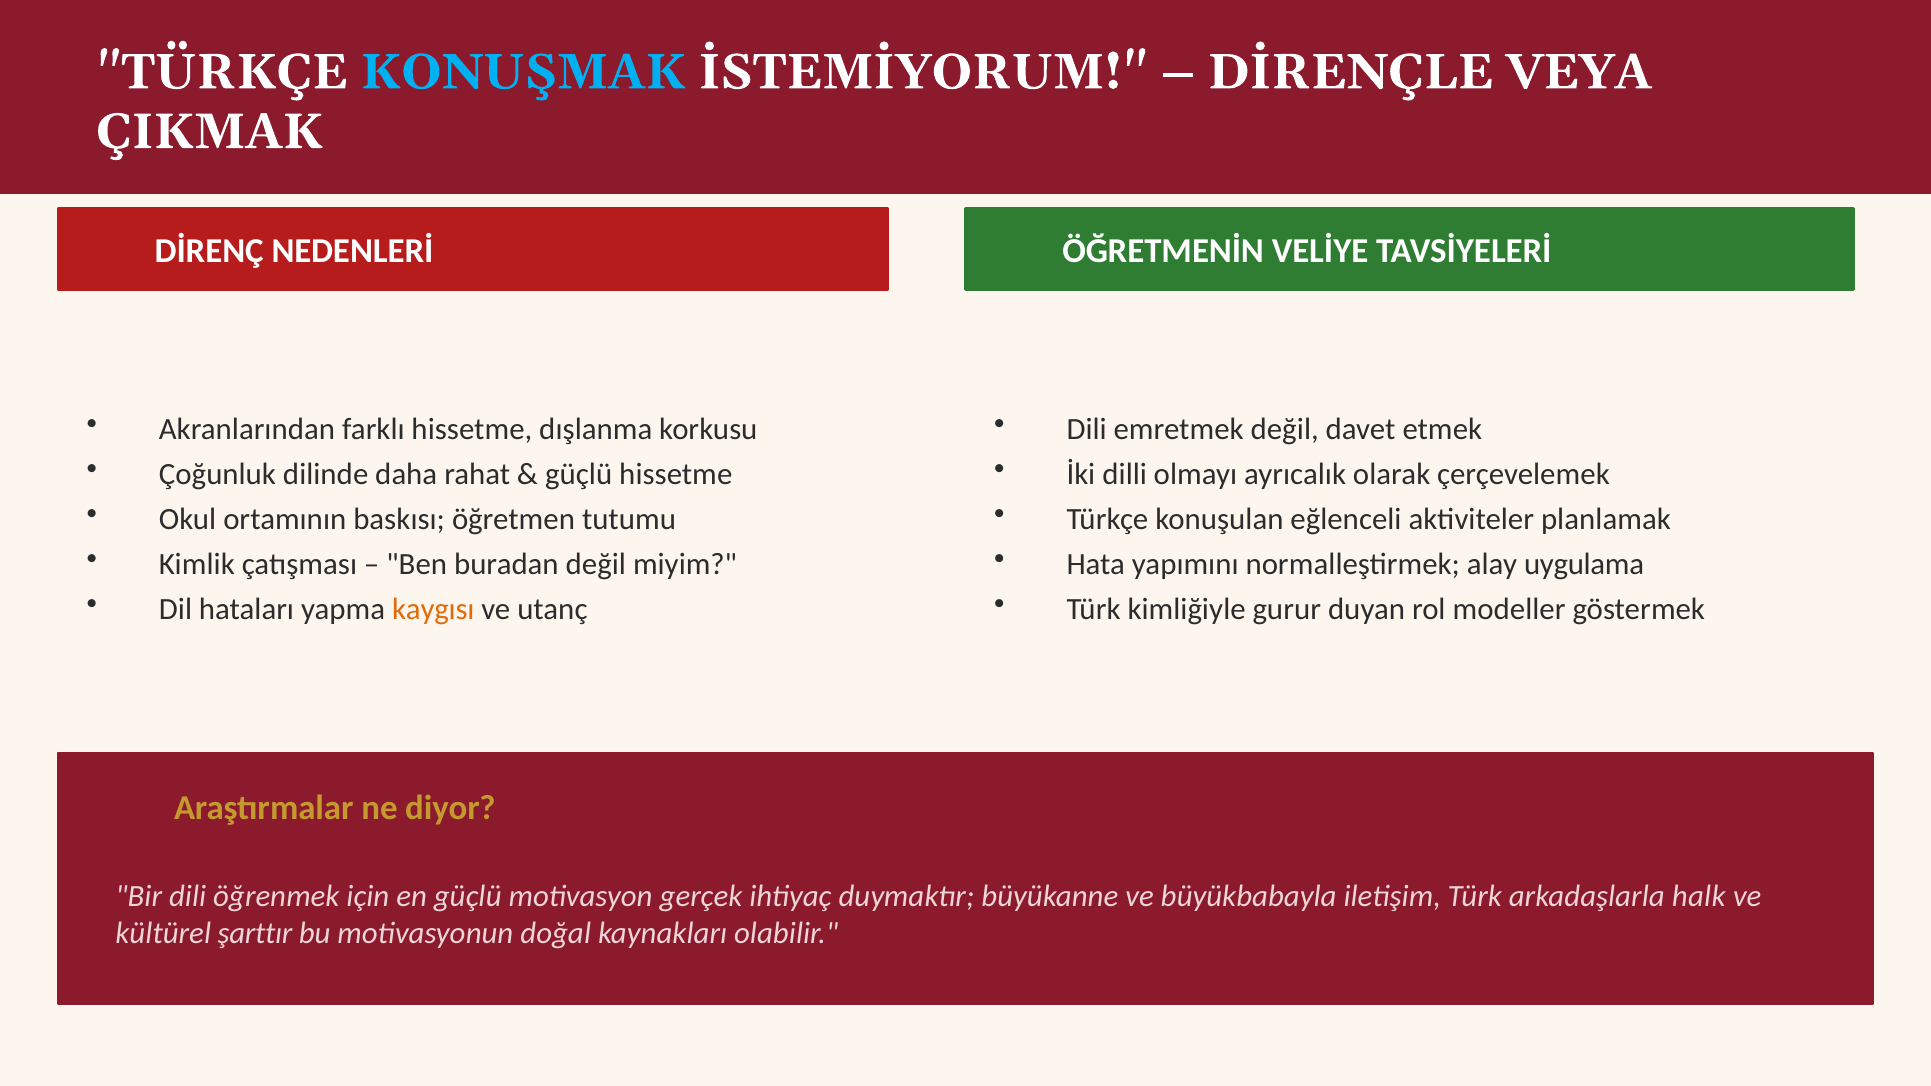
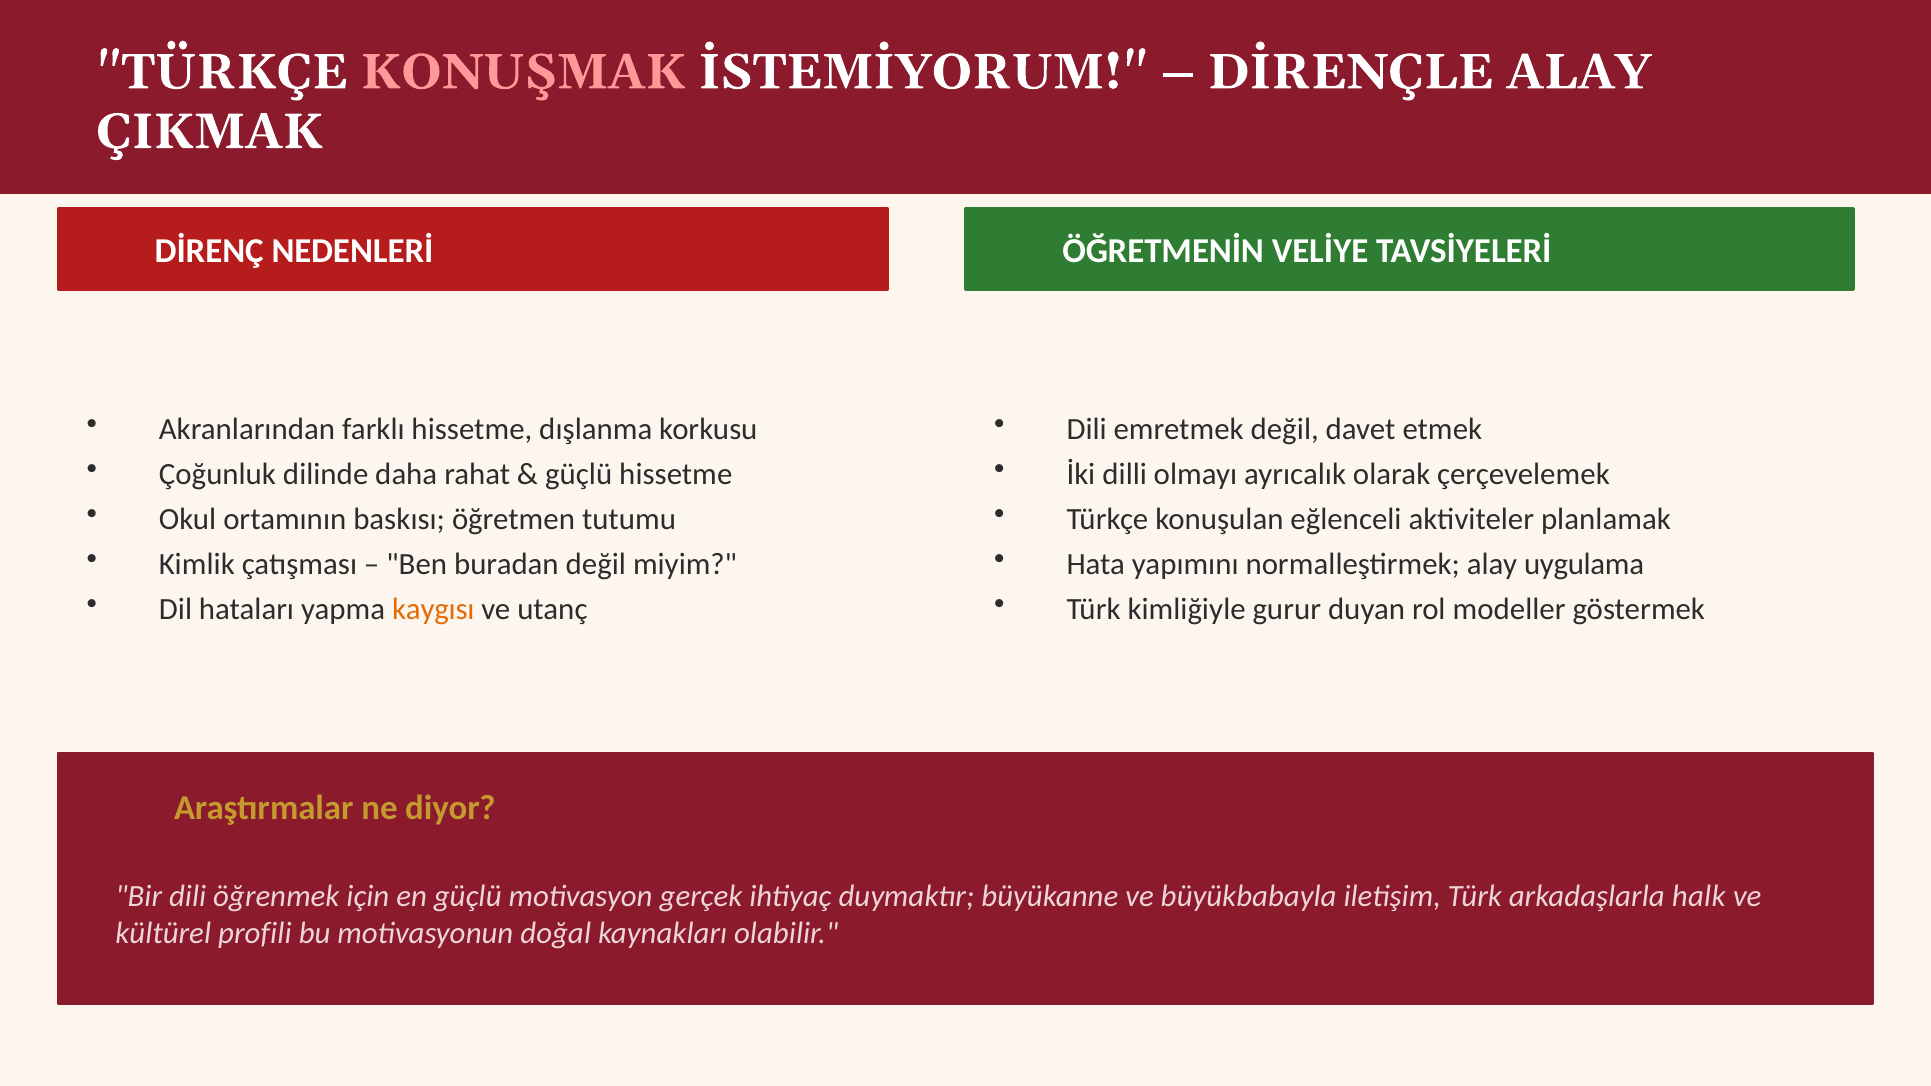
KONUŞMAK colour: light blue -> pink
DİRENÇLE VEYA: VEYA -> ALAY
şarttır: şarttır -> profili
